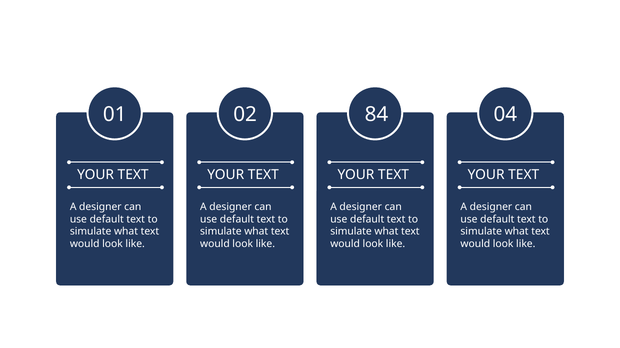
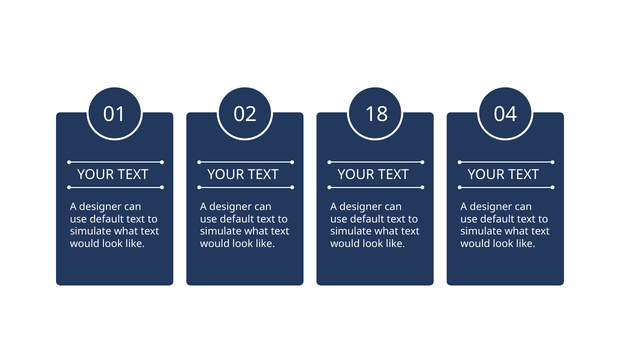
84: 84 -> 18
